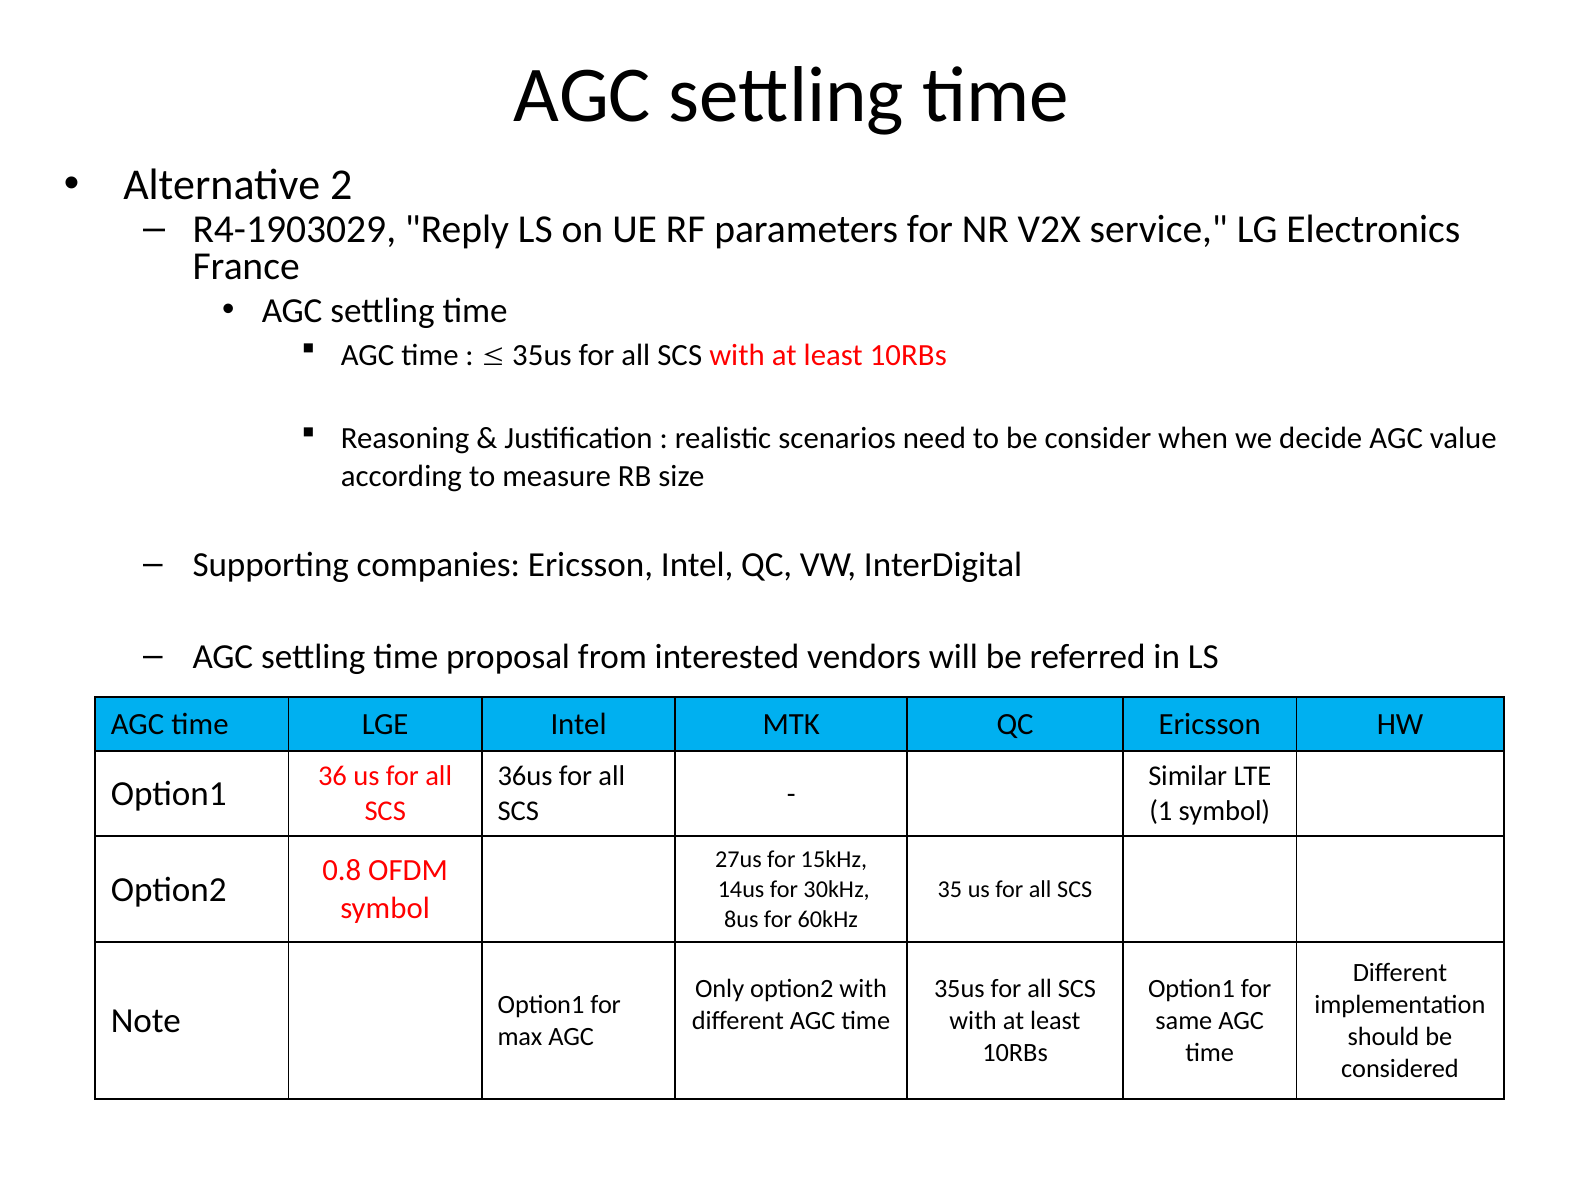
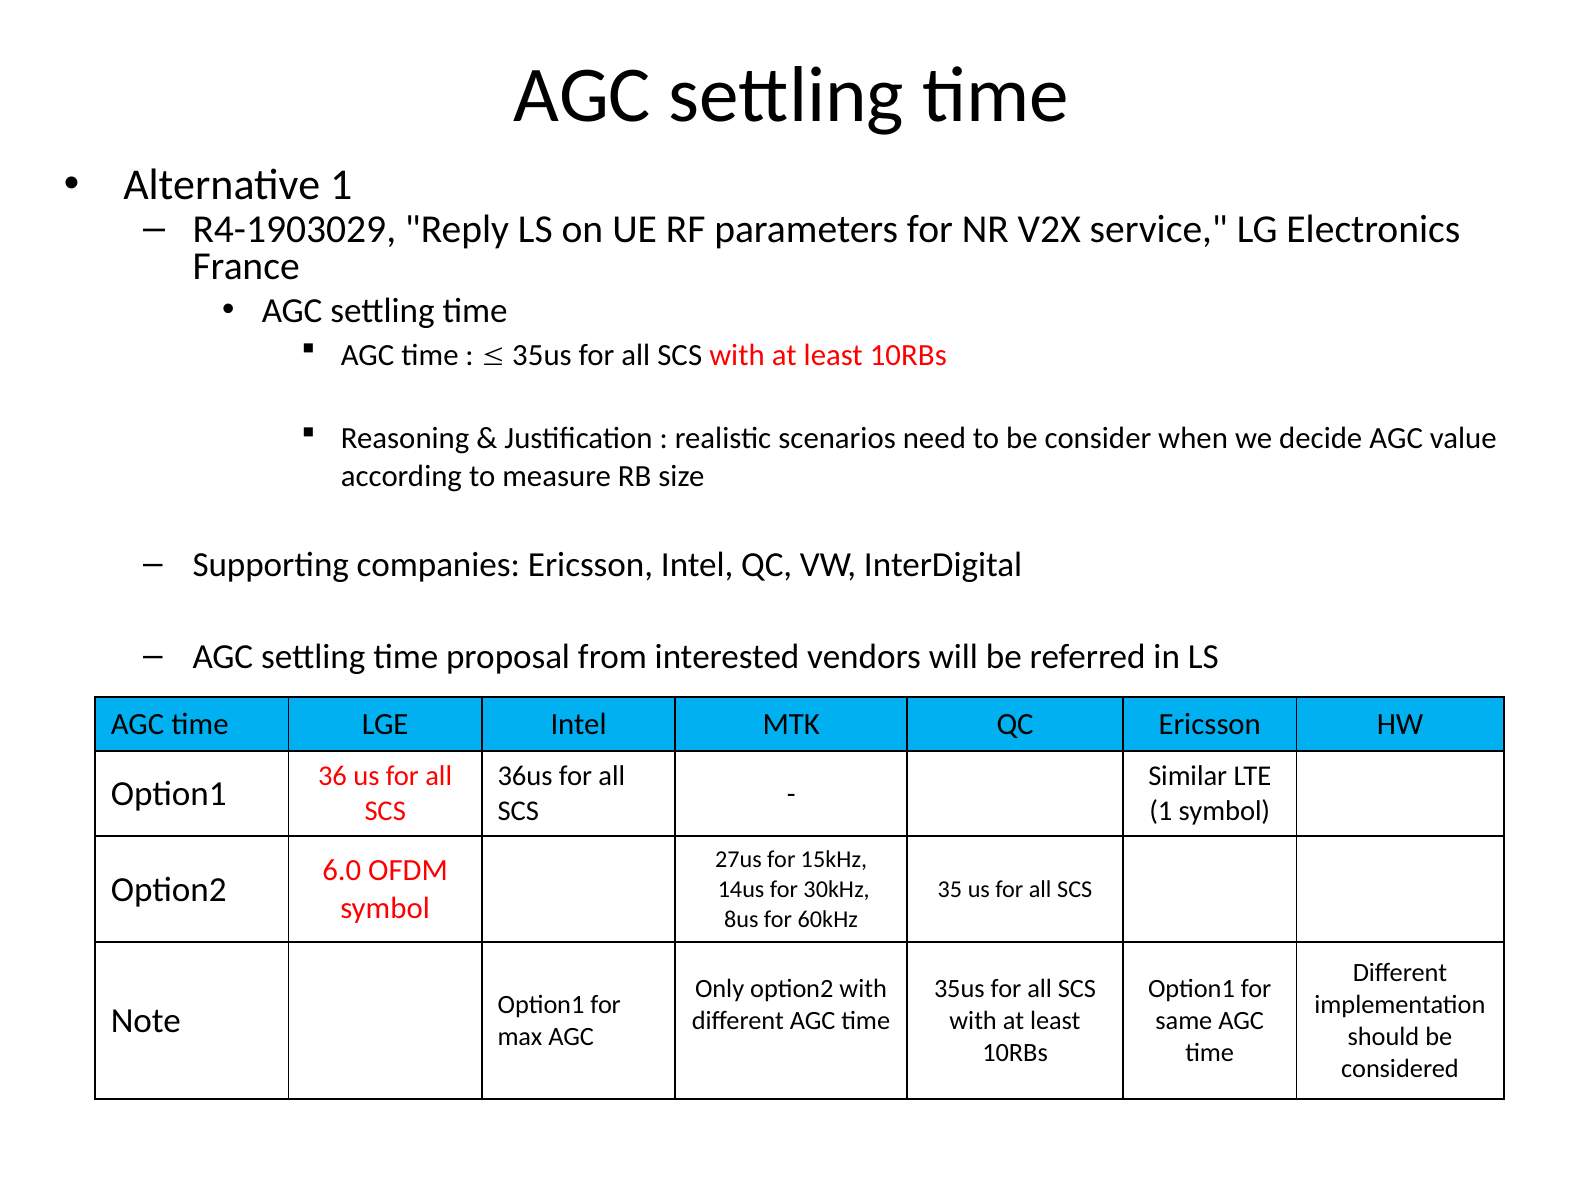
Alternative 2: 2 -> 1
0.8: 0.8 -> 6.0
